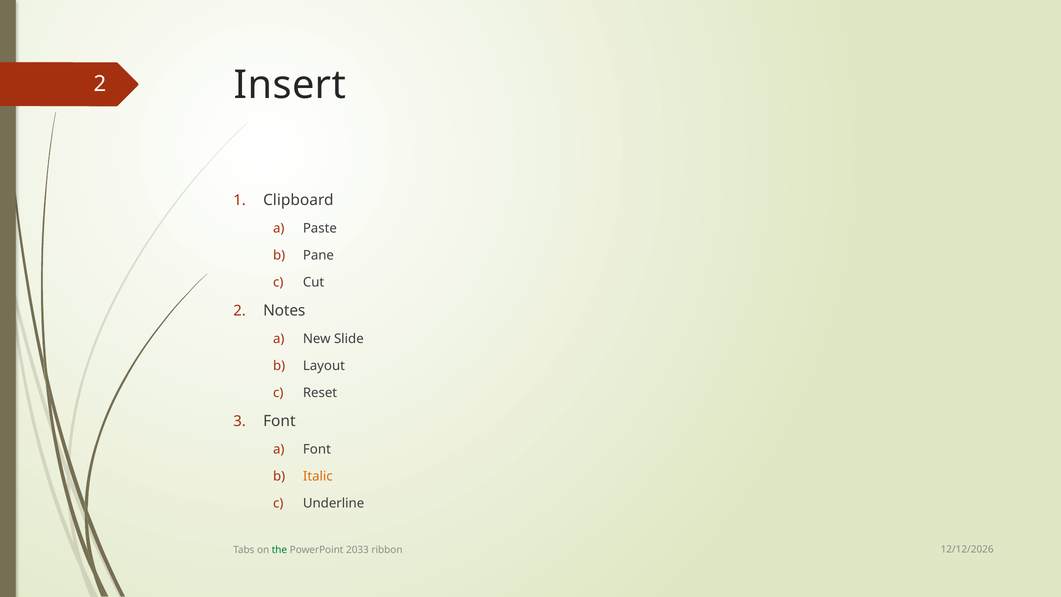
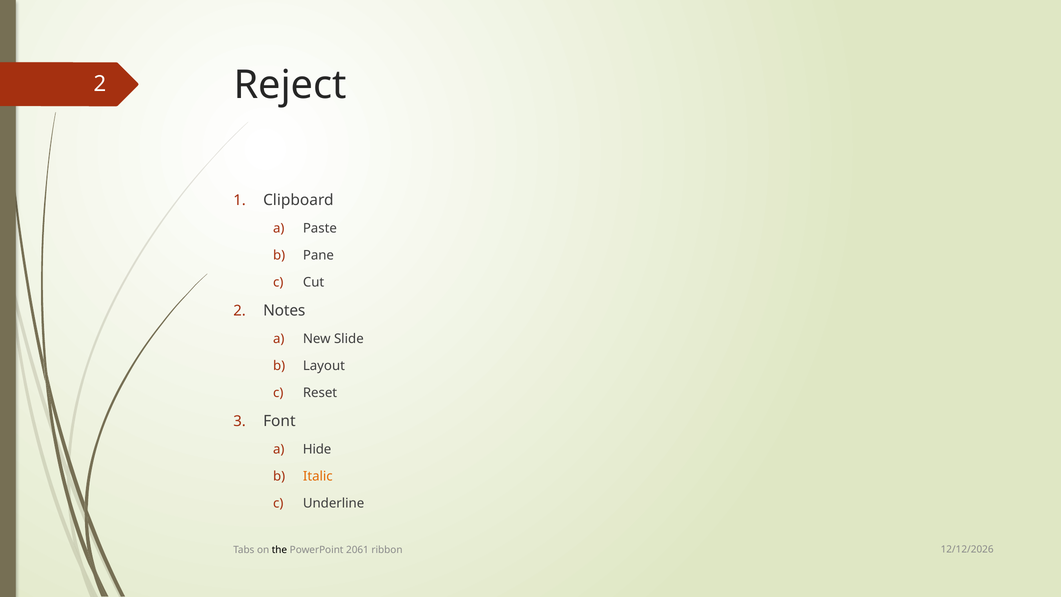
Insert: Insert -> Reject
Font at (317, 449): Font -> Hide
the colour: green -> black
2033: 2033 -> 2061
